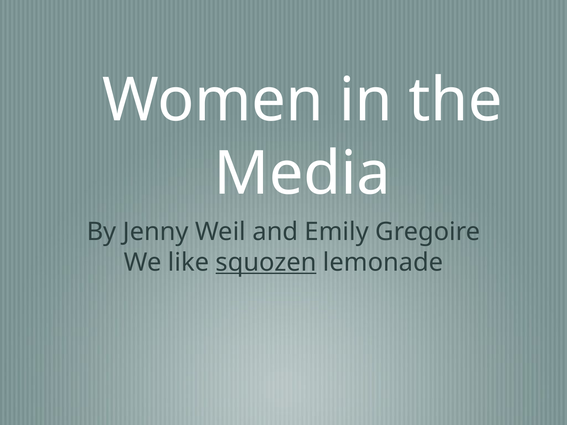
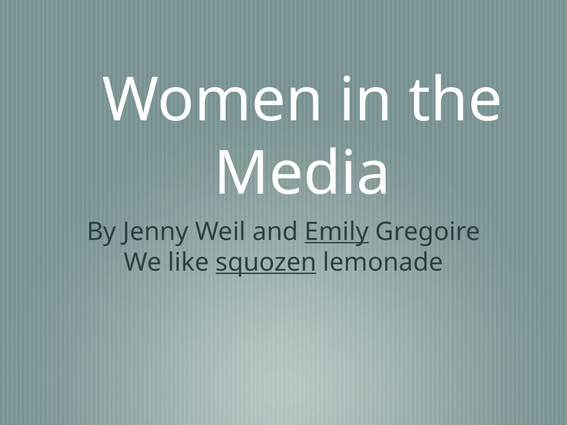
Emily underline: none -> present
